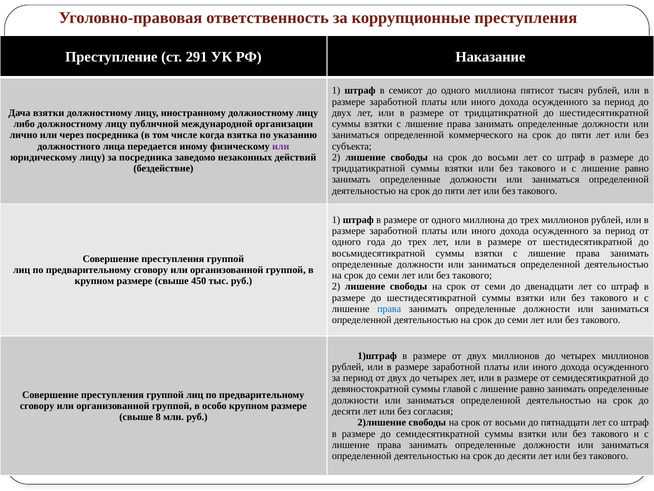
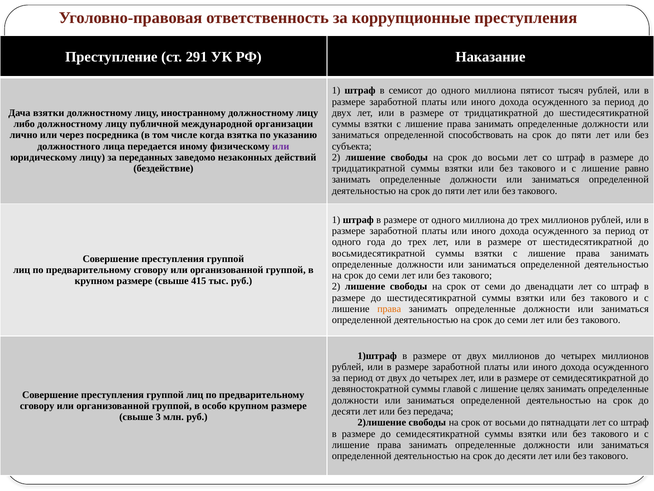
коммерческого: коммерческого -> способствовать
за посредника: посредника -> переданных
450: 450 -> 415
права at (389, 309) colour: blue -> orange
равно at (533, 389): равно -> целях
согласия: согласия -> передача
8: 8 -> 3
